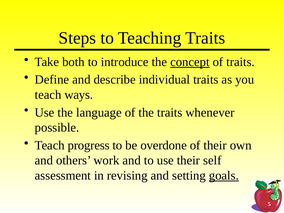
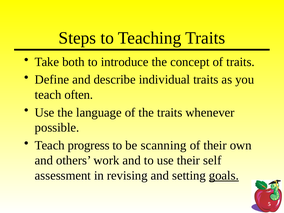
concept underline: present -> none
ways: ways -> often
overdone: overdone -> scanning
